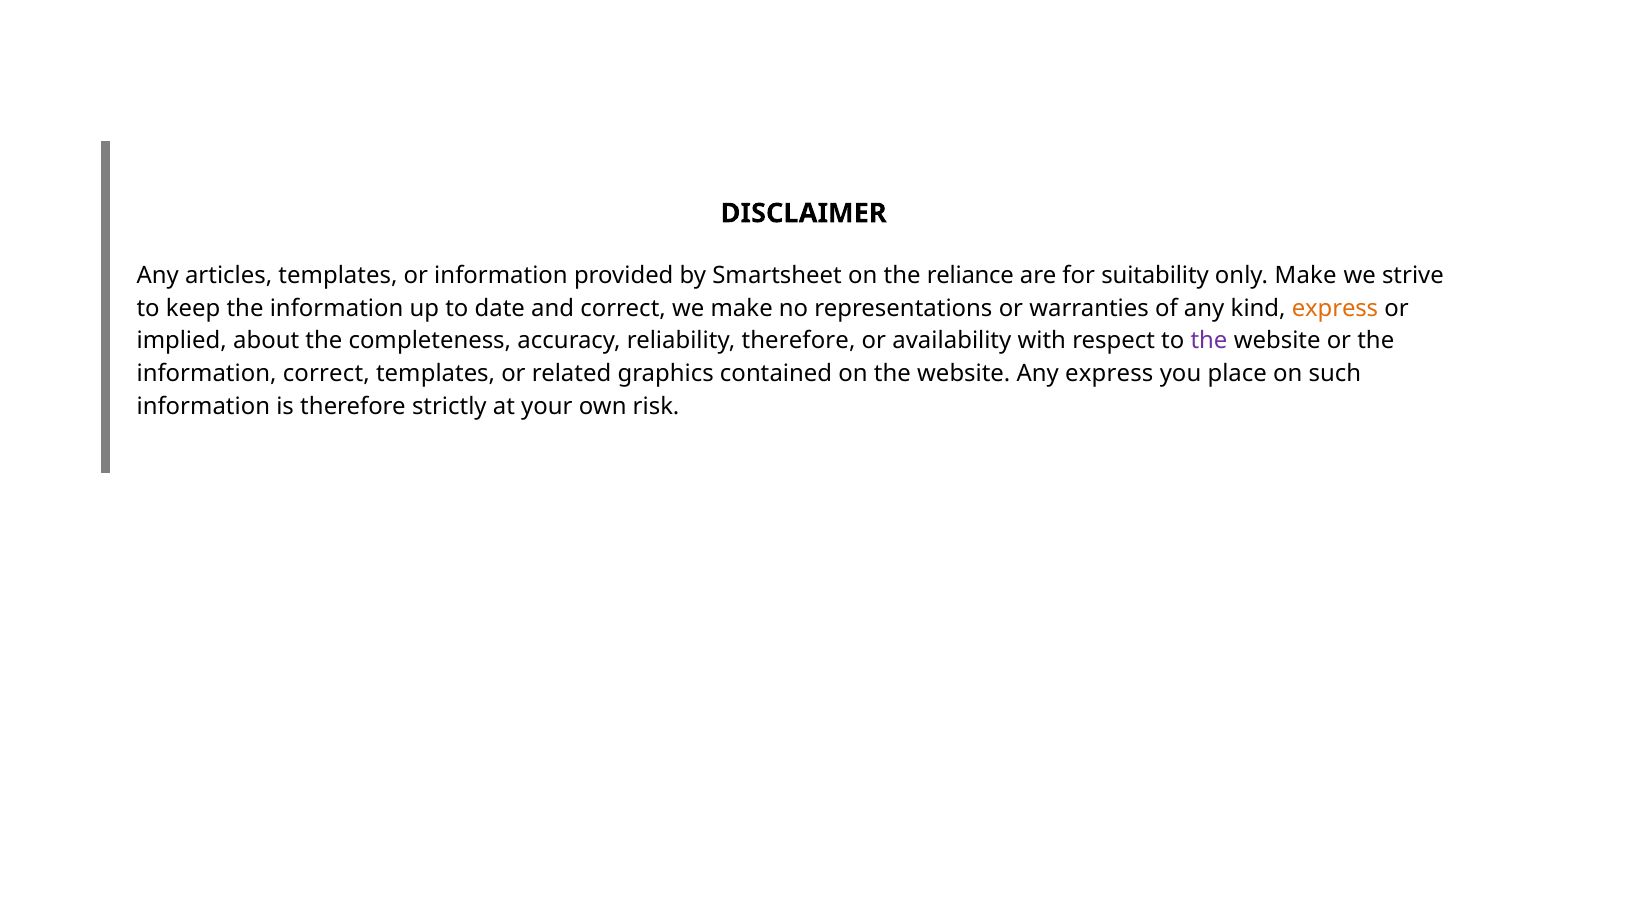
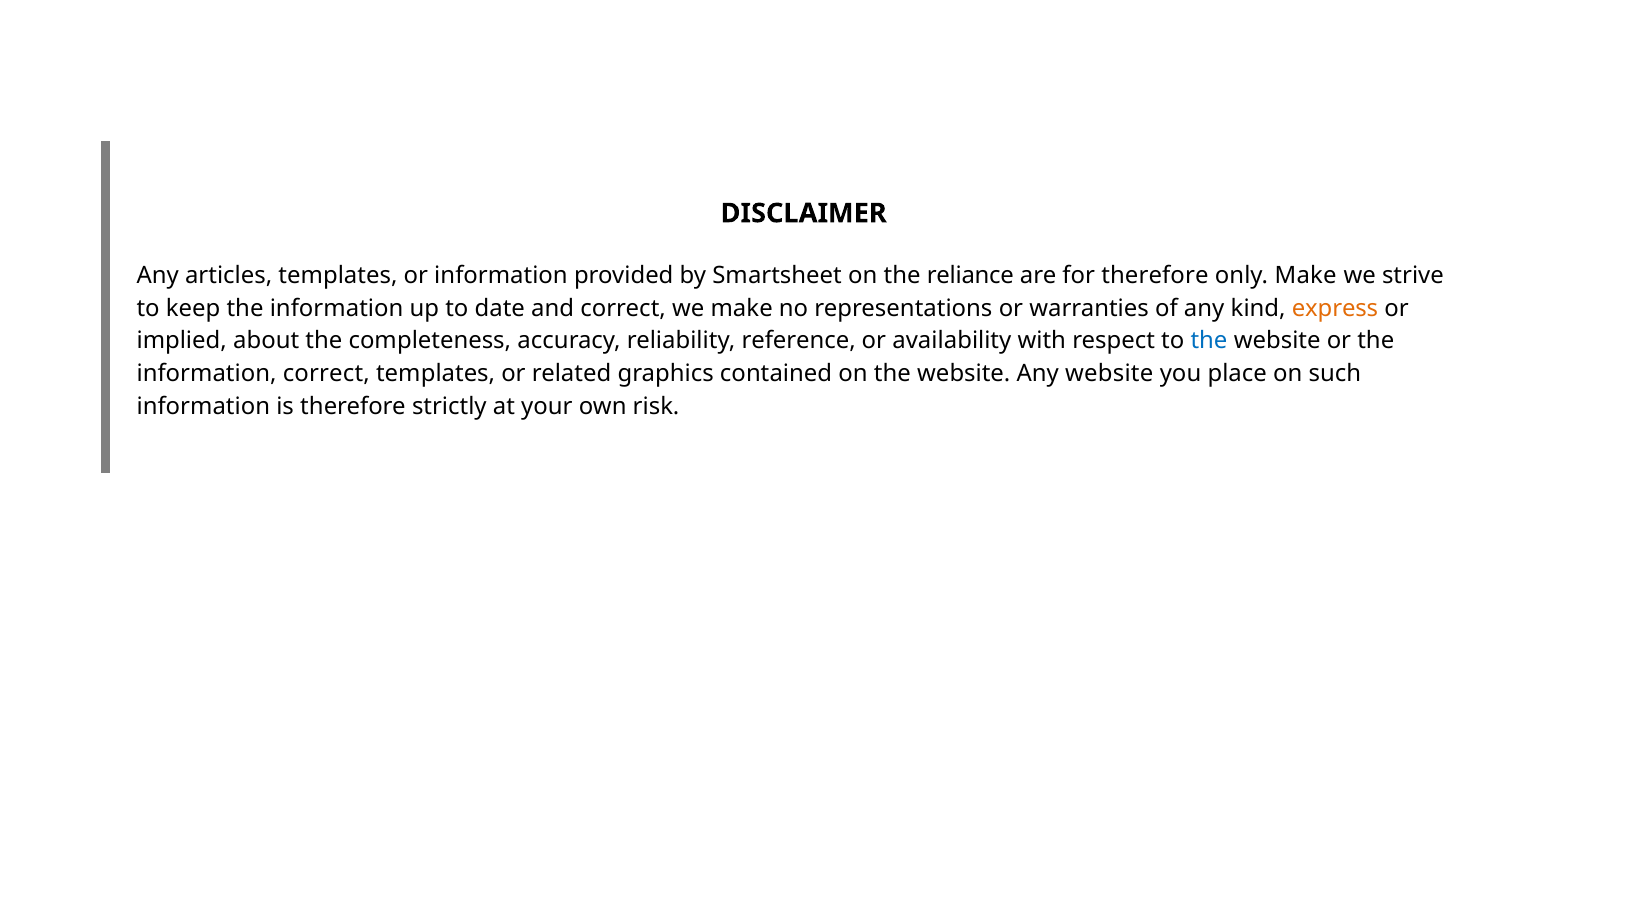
for suitability: suitability -> therefore
reliability therefore: therefore -> reference
the at (1209, 341) colour: purple -> blue
Any express: express -> website
